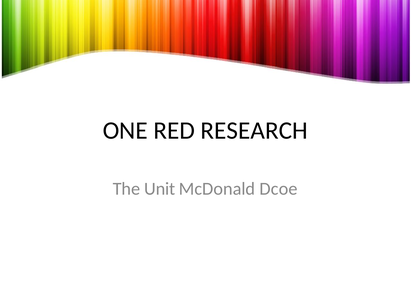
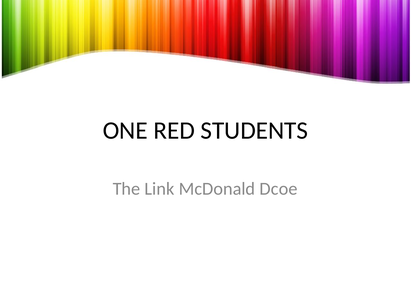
RESEARCH: RESEARCH -> STUDENTS
Unit: Unit -> Link
